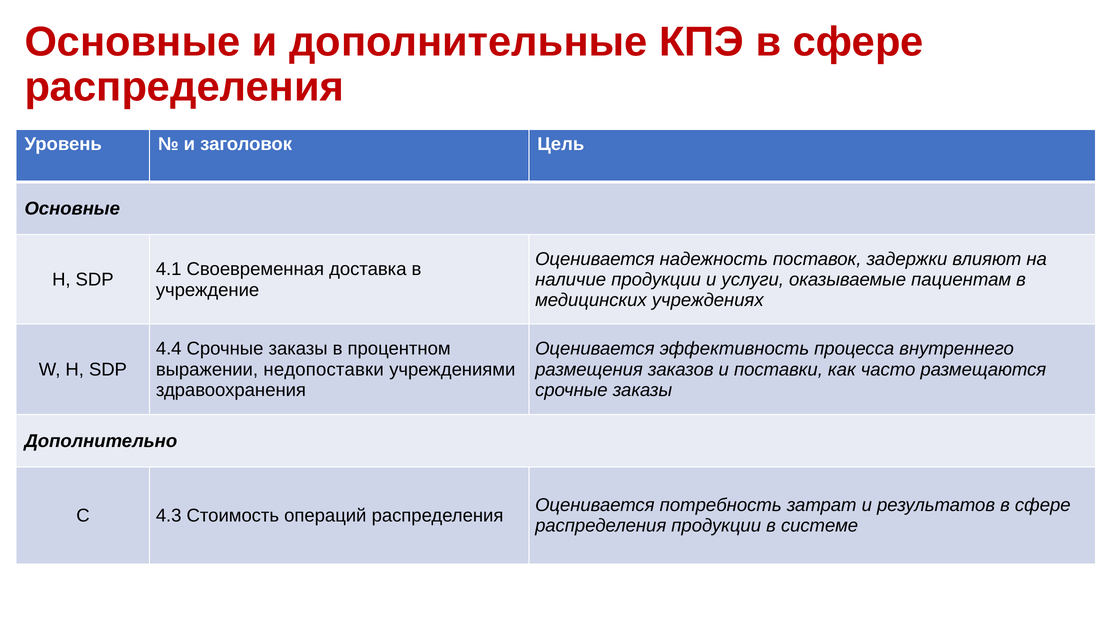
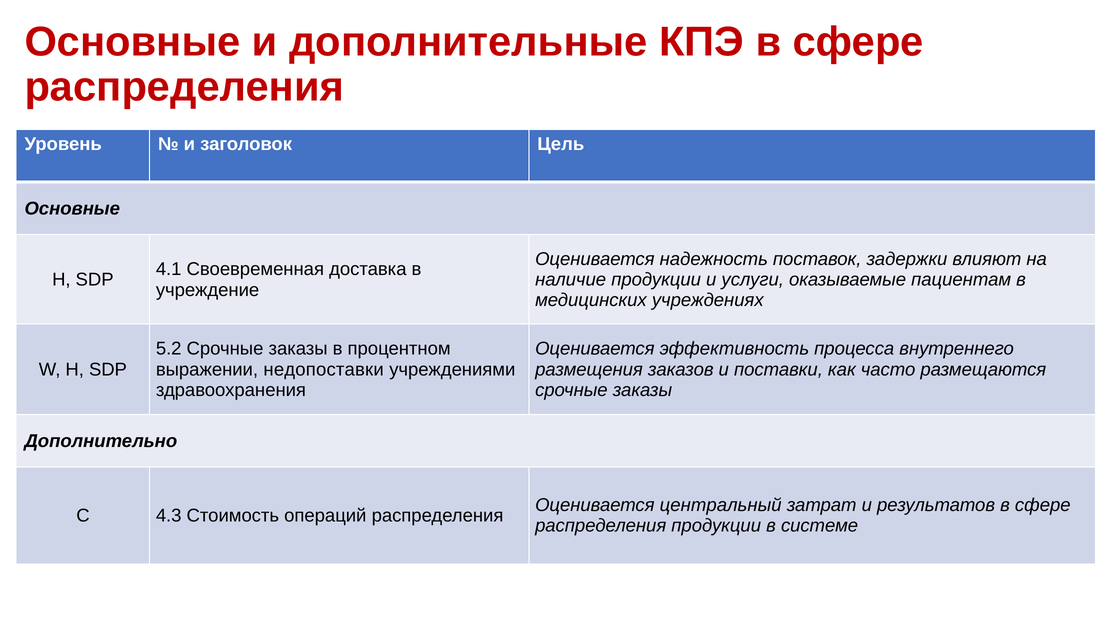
4.4: 4.4 -> 5.2
потребность: потребность -> центральный
